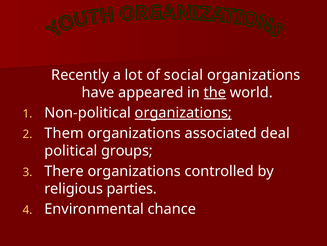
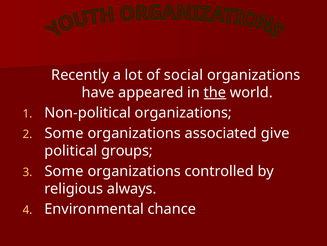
organizations at (183, 113) underline: present -> none
Them at (64, 133): Them -> Some
deal: deal -> give
There at (64, 171): There -> Some
parties: parties -> always
